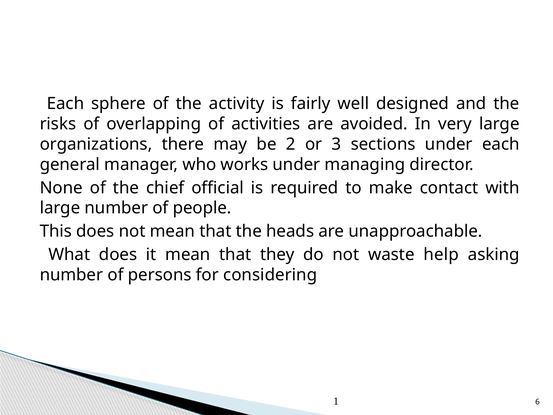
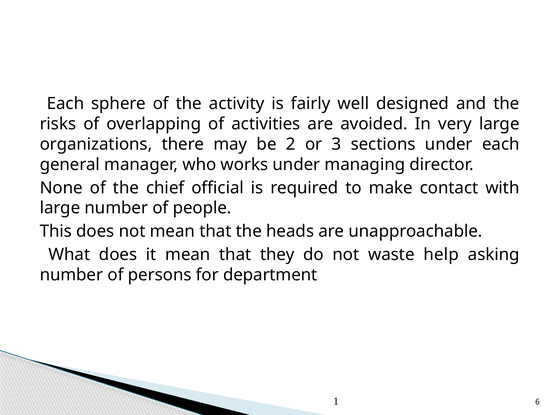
considering: considering -> department
